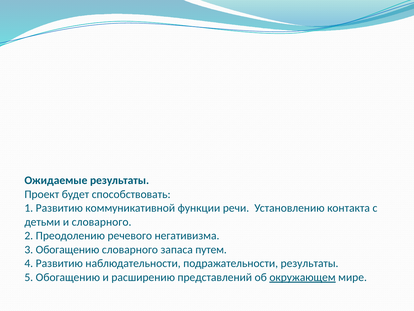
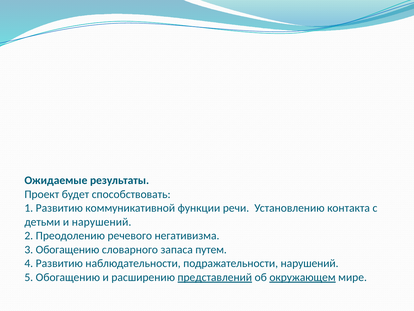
и словарного: словарного -> нарушений
подражательности результаты: результаты -> нарушений
представлений underline: none -> present
